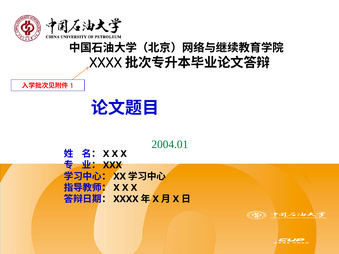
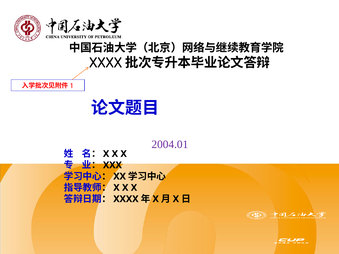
2004.01 colour: green -> purple
